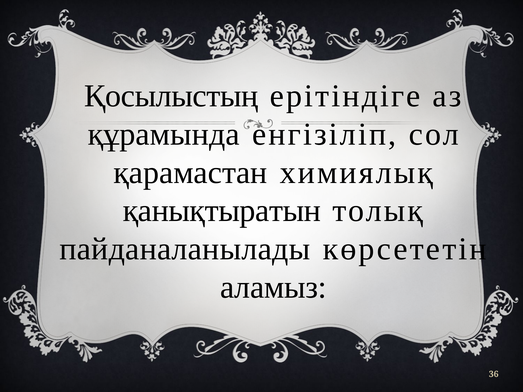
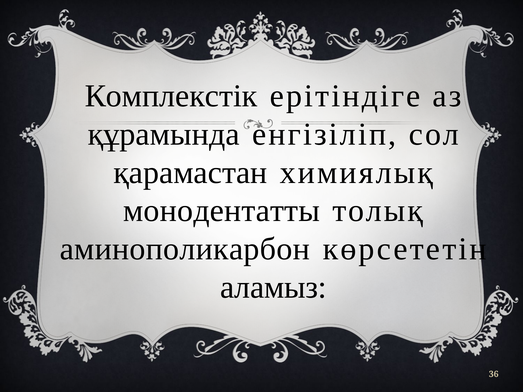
Қосылыстың: Қосылыстың -> Комплекстік
қанықтыратын: қанықтыратын -> монодентатты
пайданаланылады: пайданаланылады -> аминополикарбон
